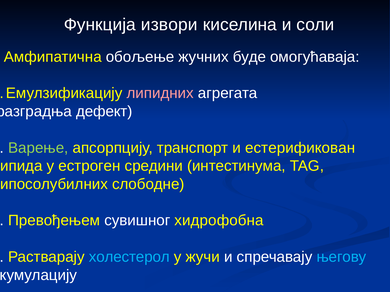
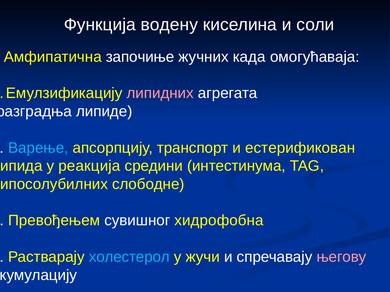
извори: извори -> водену
обољење: обољење -> започиње
буде: буде -> када
дефект: дефект -> липиде
Варење colour: light green -> light blue
естроген: естроген -> реакција
његову colour: light blue -> pink
